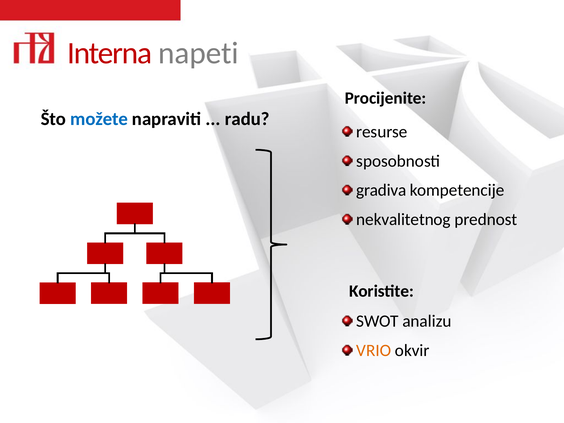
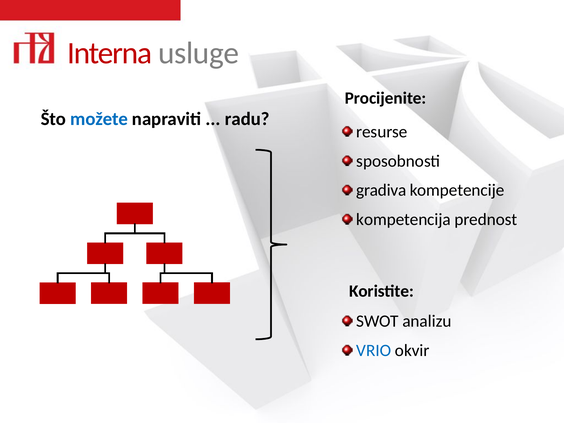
napeti: napeti -> usluge
nekvalitetnog: nekvalitetnog -> kompetencija
VRIO colour: orange -> blue
